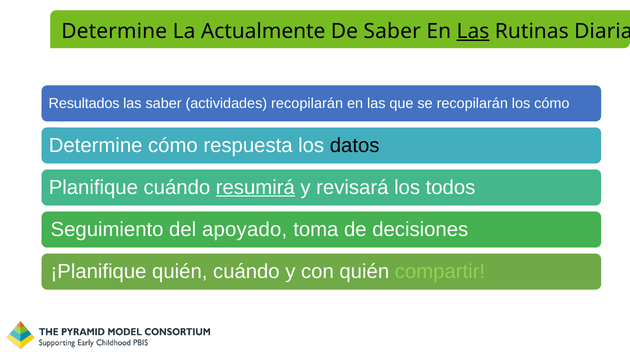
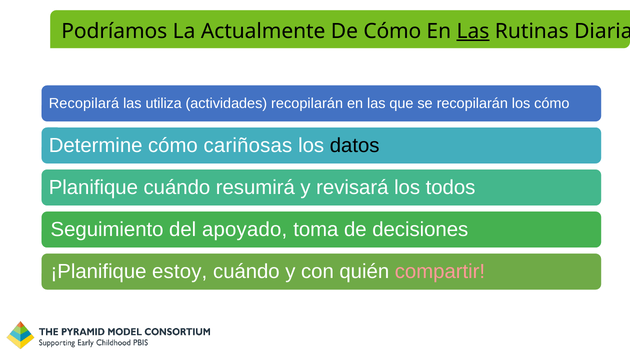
Determine at (114, 31): Determine -> Podríamos
De Saber: Saber -> Cómo
Resultados: Resultados -> Recopilará
las saber: saber -> utiliza
respuesta: respuesta -> cariñosas
resumirá underline: present -> none
¡Planifique quién: quién -> estoy
compartir colour: light green -> pink
